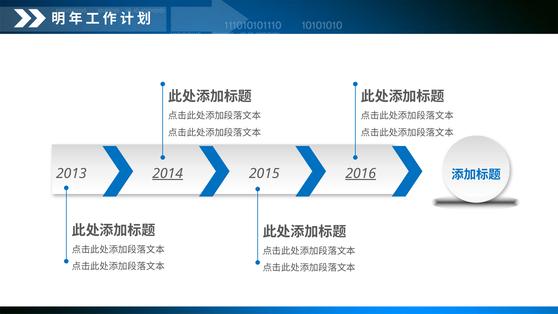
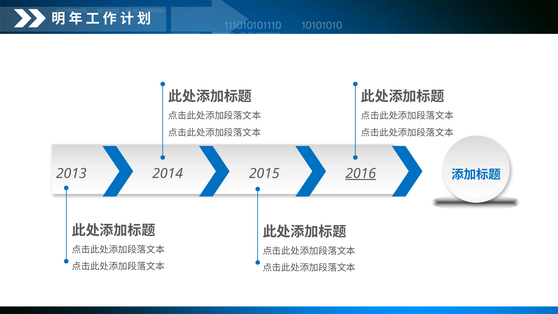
2014 underline: present -> none
